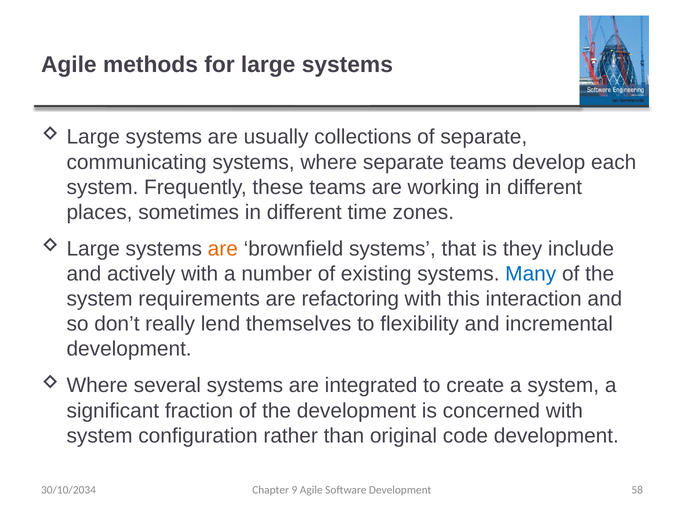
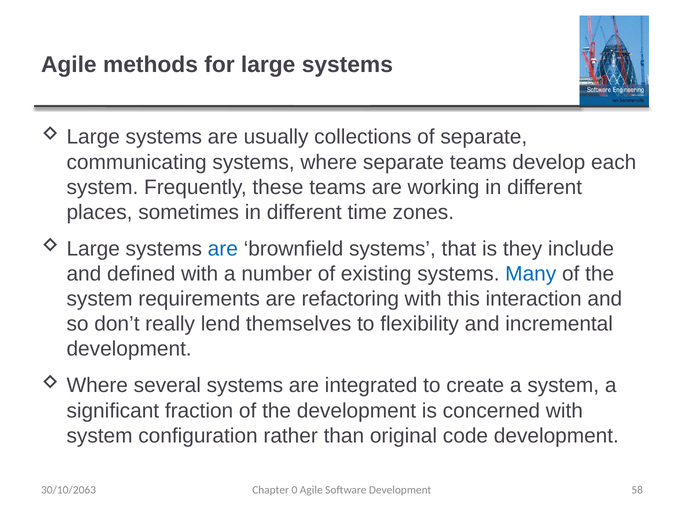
are at (223, 249) colour: orange -> blue
actively: actively -> defined
30/10/2034: 30/10/2034 -> 30/10/2063
9: 9 -> 0
